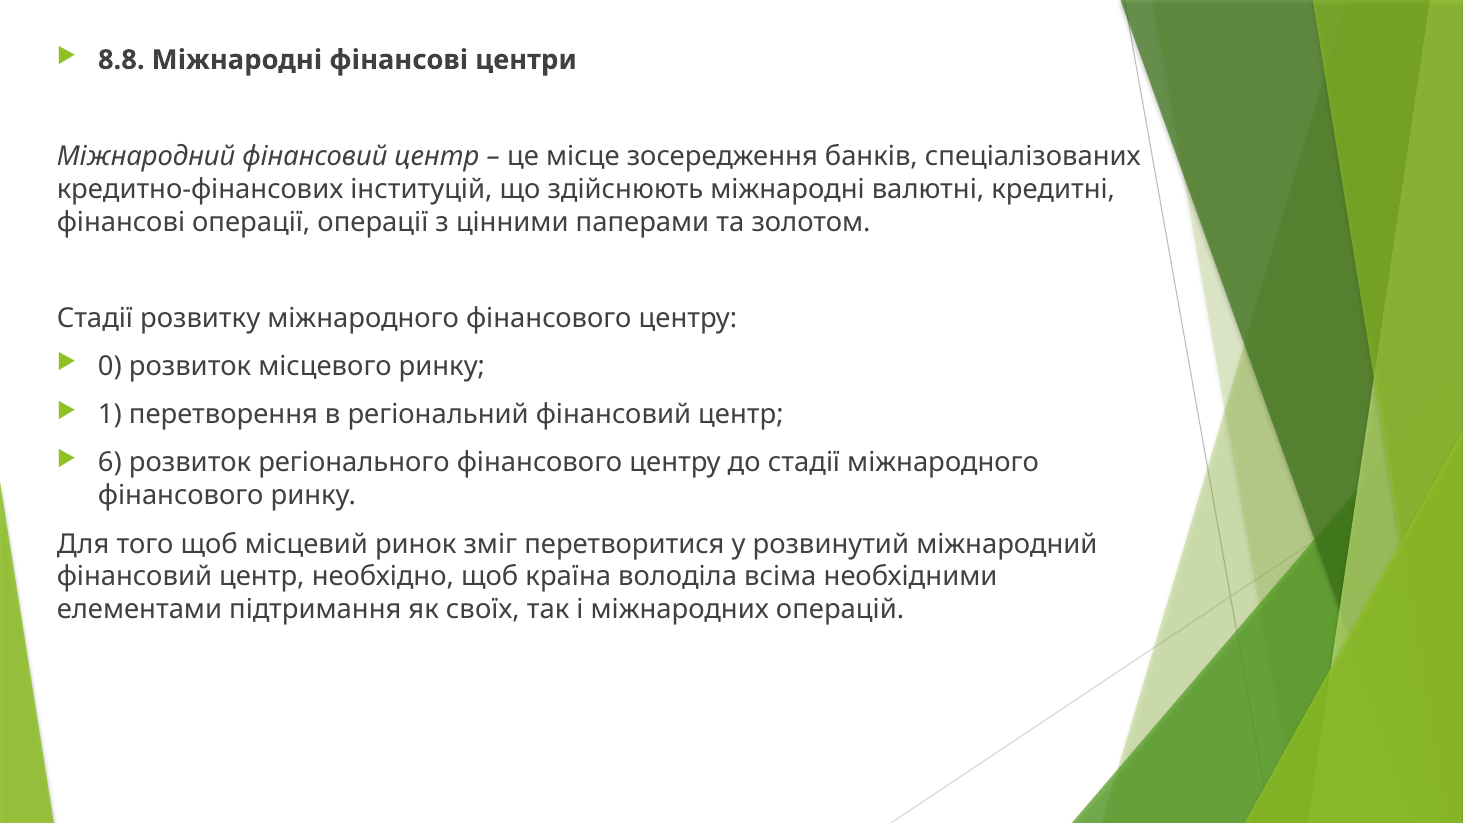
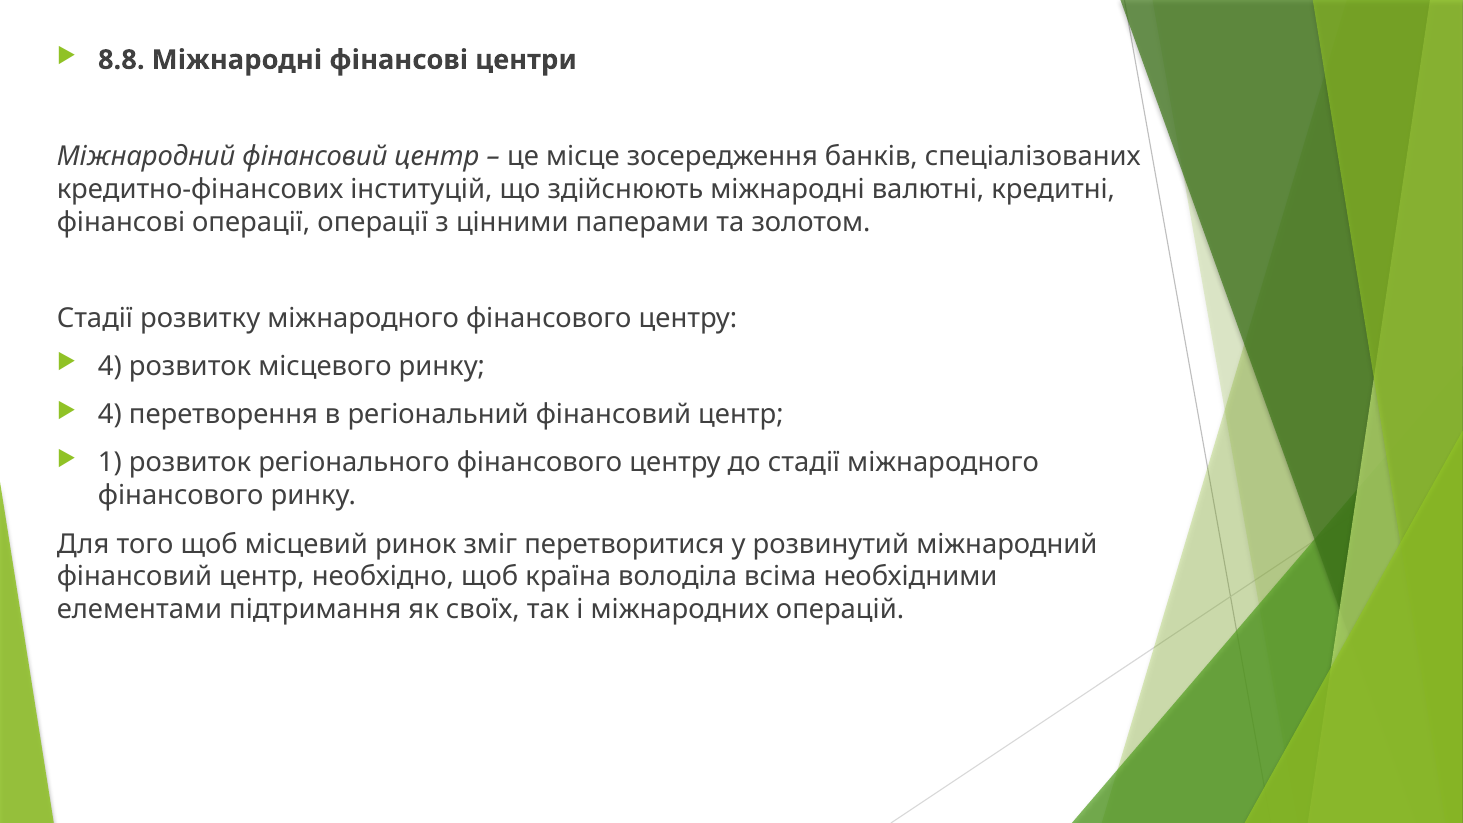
0 at (110, 367): 0 -> 4
1 at (110, 415): 1 -> 4
6: 6 -> 1
